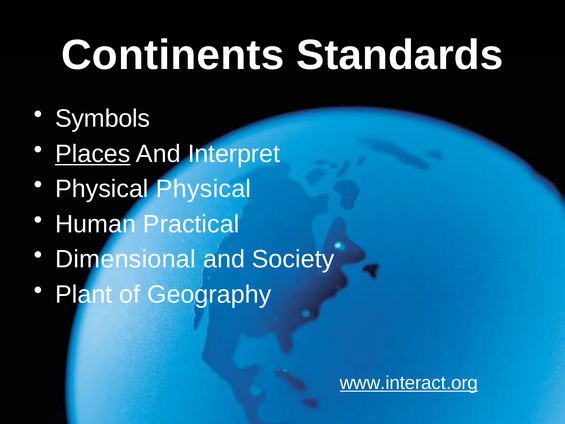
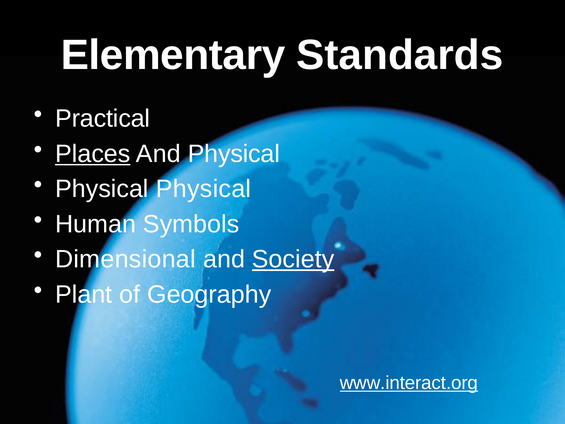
Continents: Continents -> Elementary
Symbols: Symbols -> Practical
And Interpret: Interpret -> Physical
Practical: Practical -> Symbols
Society underline: none -> present
